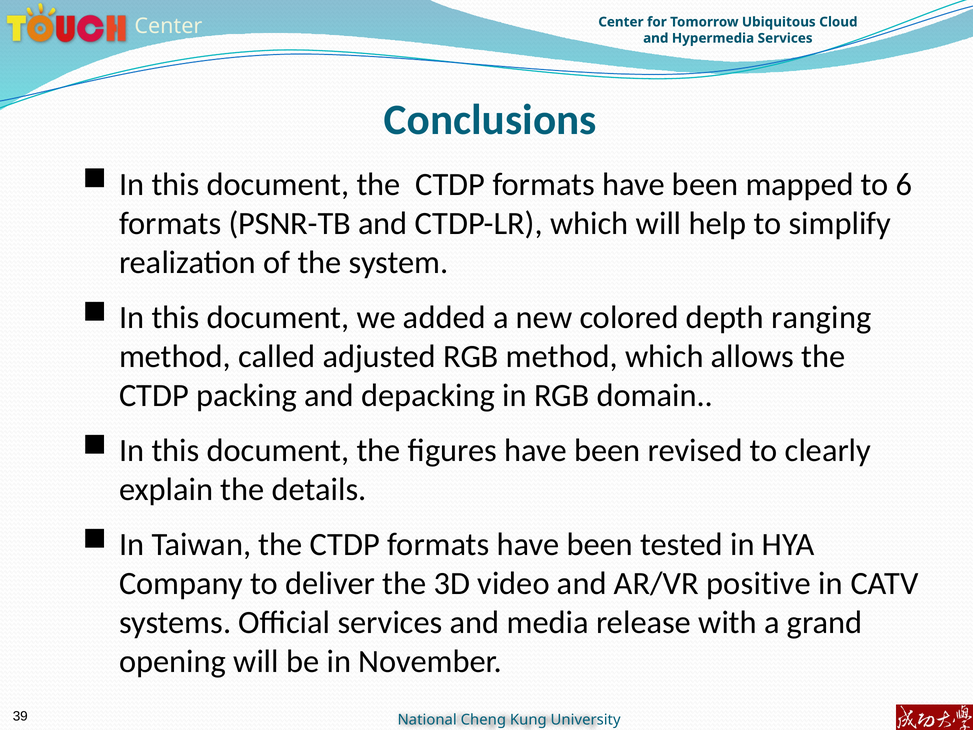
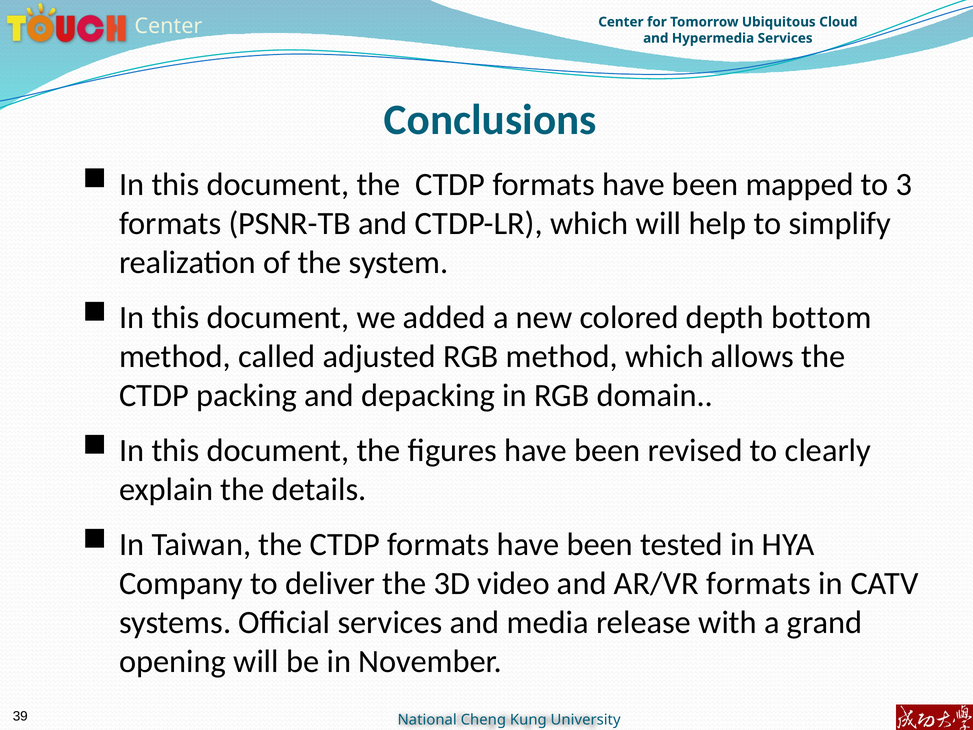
6: 6 -> 3
ranging: ranging -> bottom
AR/VR positive: positive -> formats
